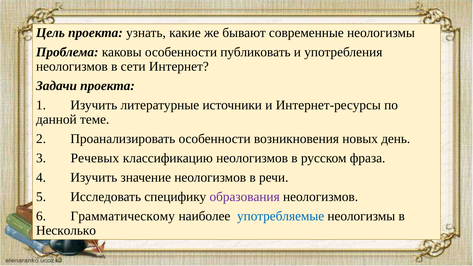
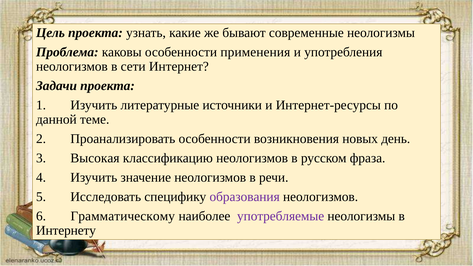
публиковать: публиковать -> применения
Речевых: Речевых -> Высокая
употребляемые colour: blue -> purple
Несколько: Несколько -> Интернету
